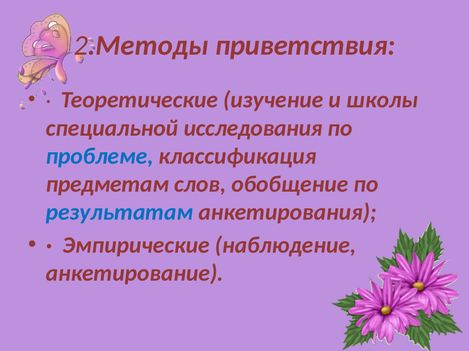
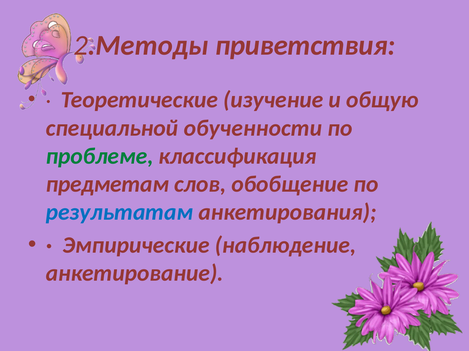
школы: школы -> общую
исследования: исследования -> обученности
проблеме colour: blue -> green
